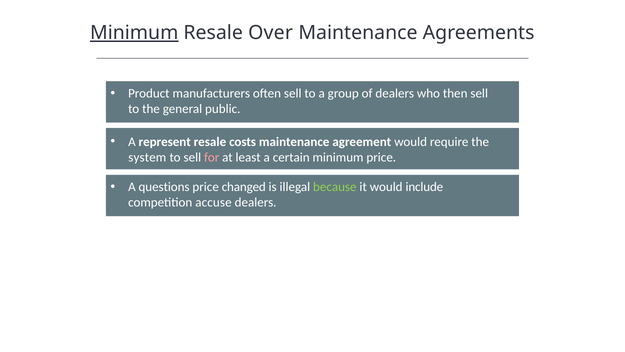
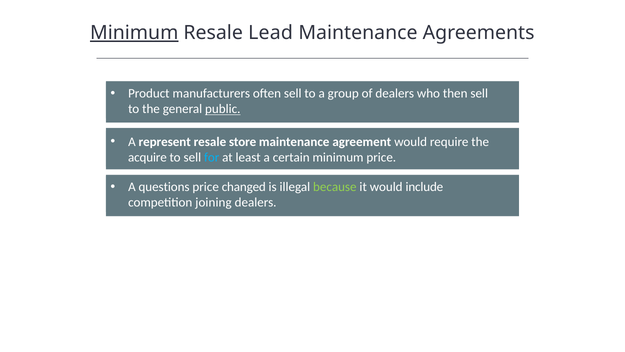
Over: Over -> Lead
public underline: none -> present
costs: costs -> store
system: system -> acquire
for colour: pink -> light blue
accuse: accuse -> joining
